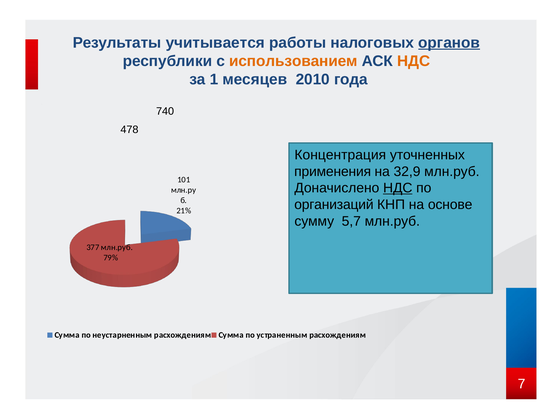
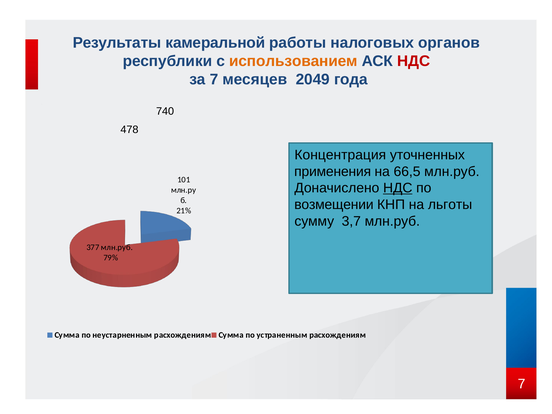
учитывается: учитывается -> камеральной
органов underline: present -> none
НДС at (414, 61) colour: orange -> red
за 1: 1 -> 7
2010: 2010 -> 2049
32,9: 32,9 -> 66,5
организаций: организаций -> возмещении
основе: основе -> льготы
5,7: 5,7 -> 3,7
